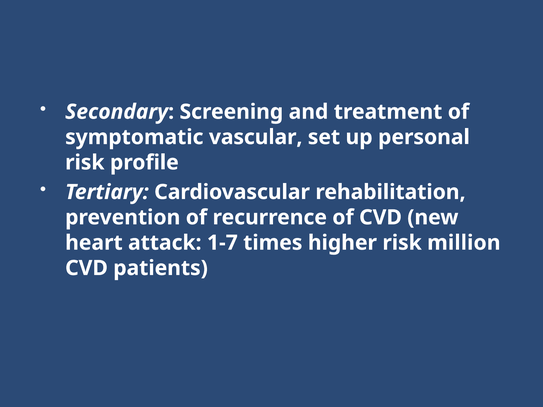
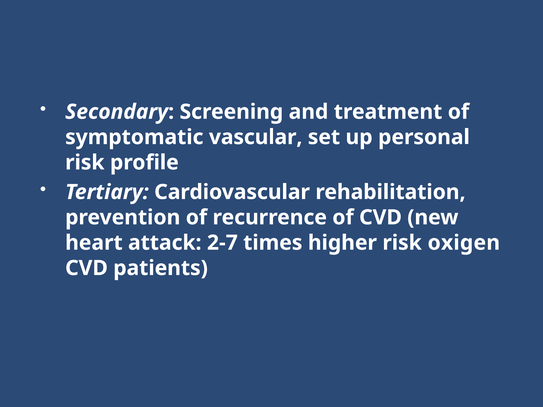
1-7: 1-7 -> 2-7
million: million -> oxigen
